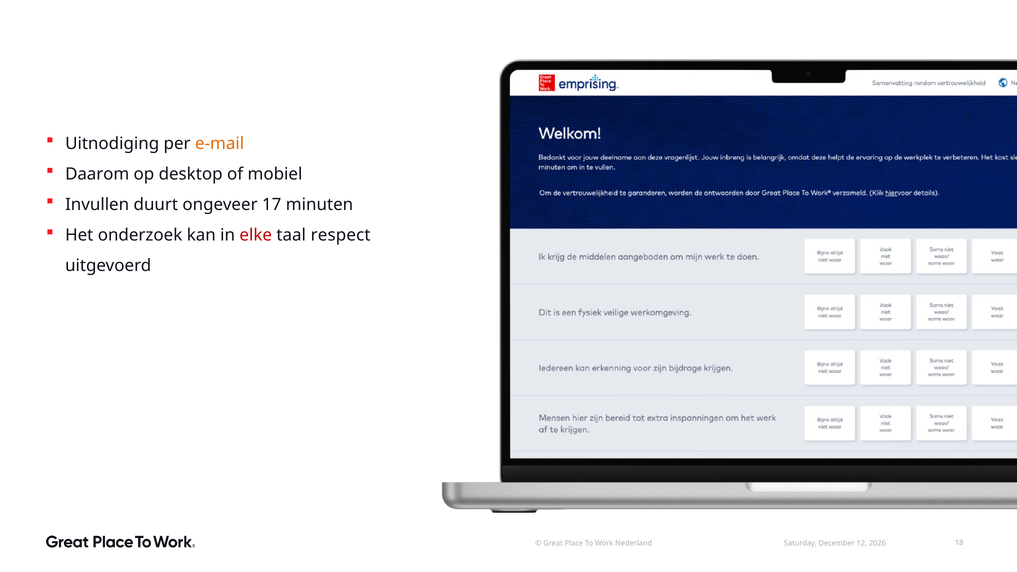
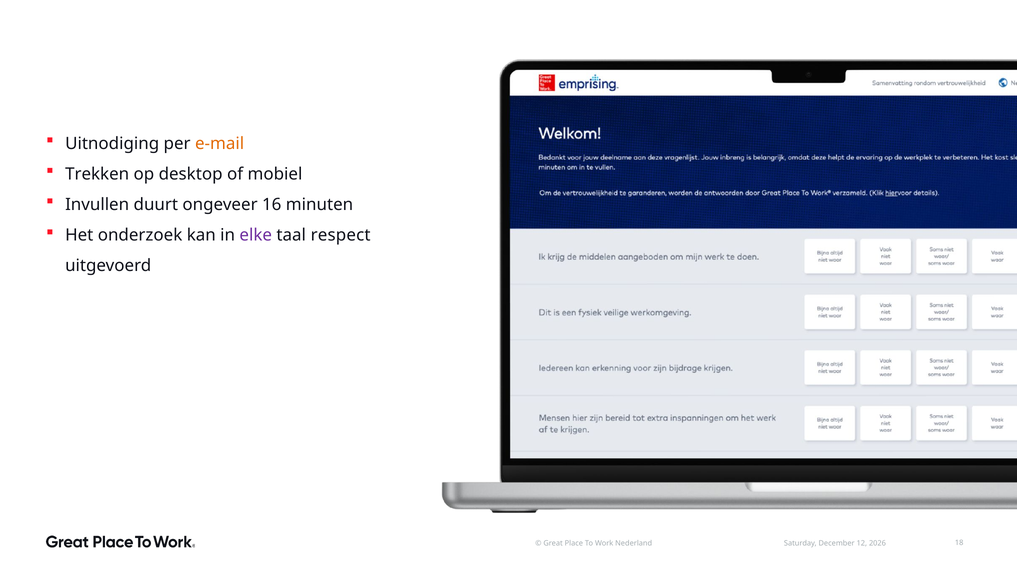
Daarom: Daarom -> Trekken
17: 17 -> 16
elke colour: red -> purple
